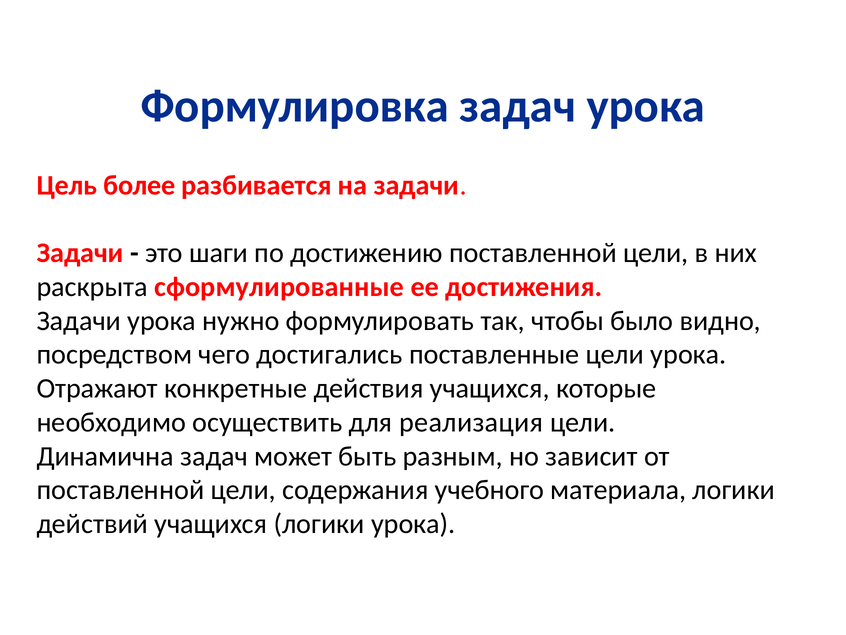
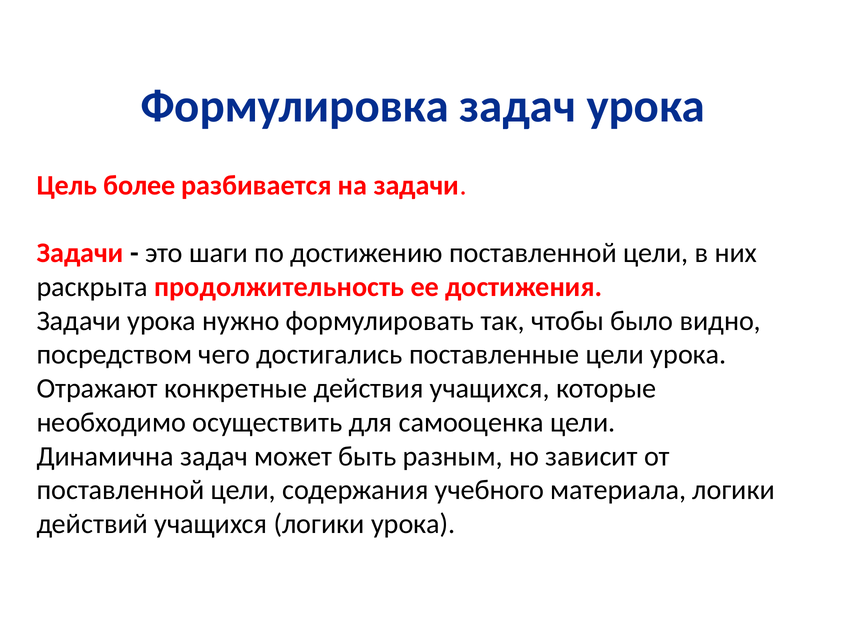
сформулированные: сформулированные -> продолжительность
реализация: реализация -> самооценка
